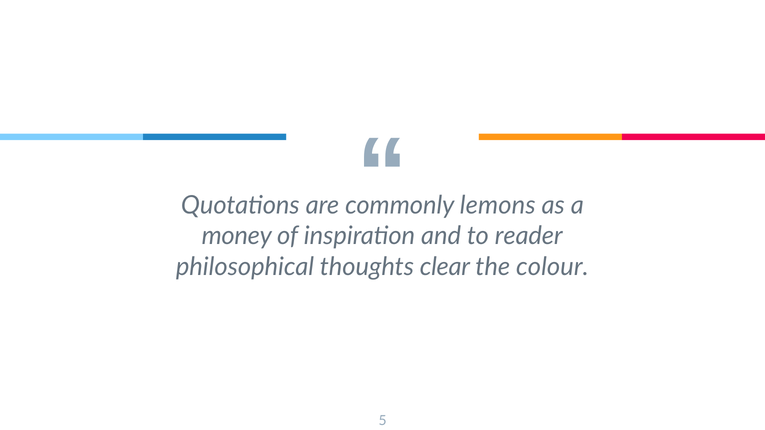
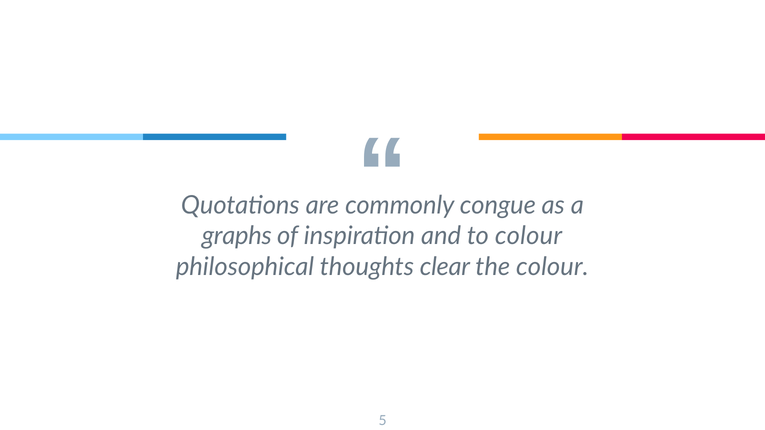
lemons: lemons -> congue
money: money -> graphs
to reader: reader -> colour
